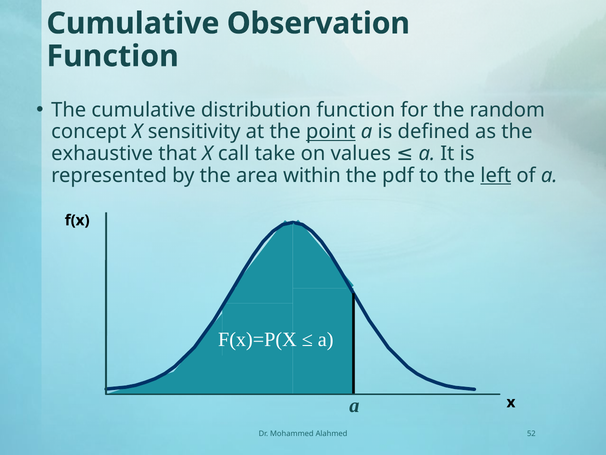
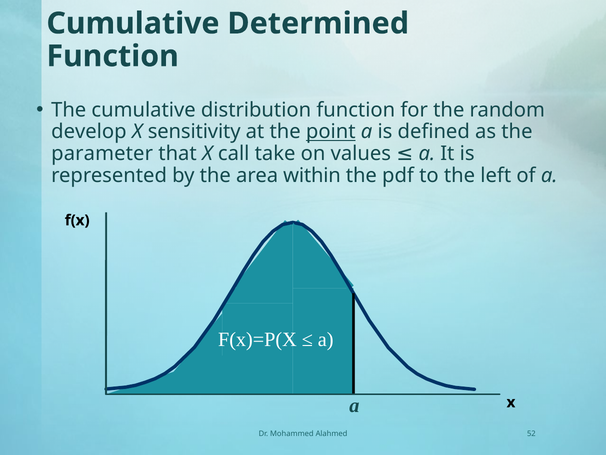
Observation: Observation -> Determined
concept: concept -> develop
exhaustive: exhaustive -> parameter
left underline: present -> none
